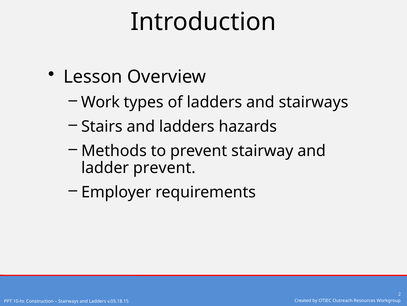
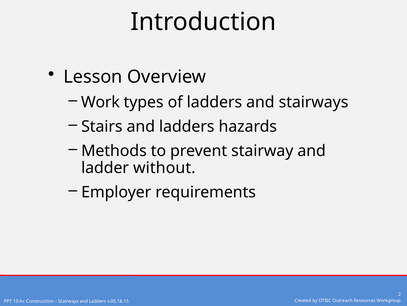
ladder prevent: prevent -> without
